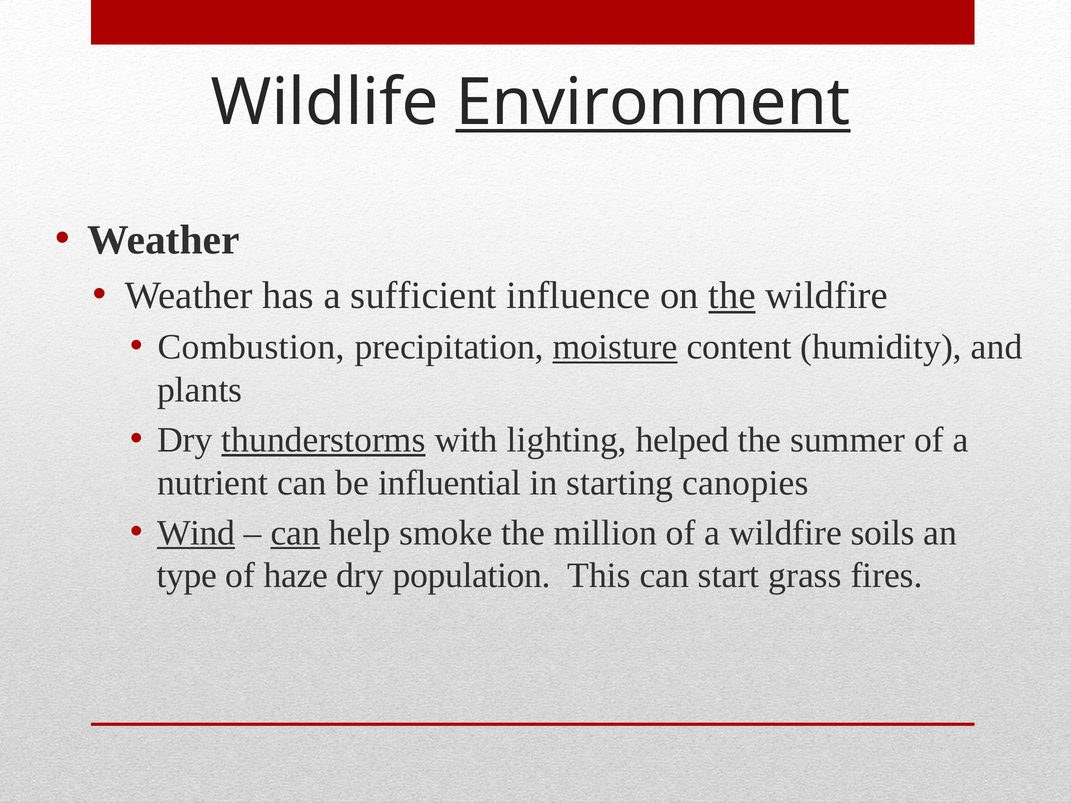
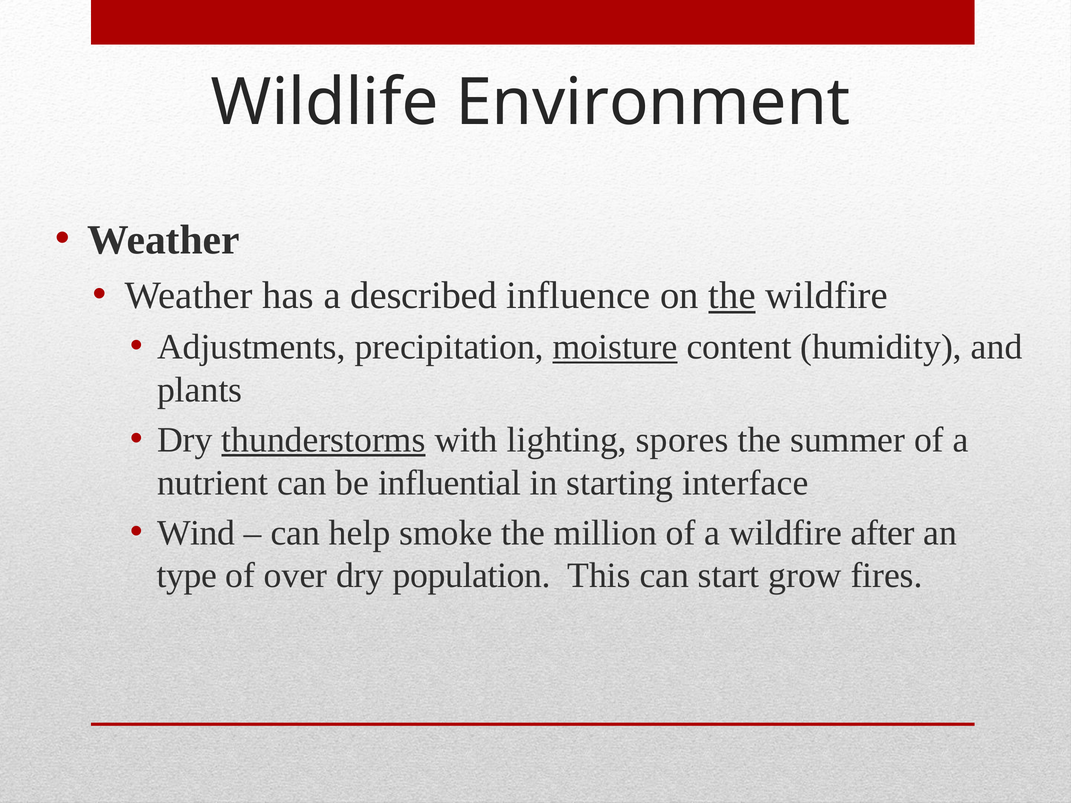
Environment underline: present -> none
sufficient: sufficient -> described
Combustion: Combustion -> Adjustments
helped: helped -> spores
canopies: canopies -> interface
Wind underline: present -> none
can at (295, 533) underline: present -> none
soils: soils -> after
haze: haze -> over
grass: grass -> grow
